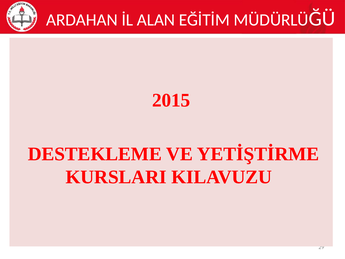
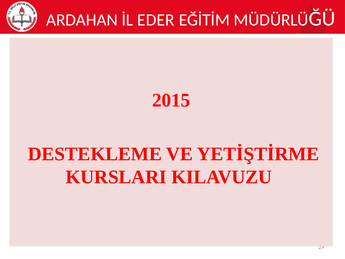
ALAN: ALAN -> EDER
